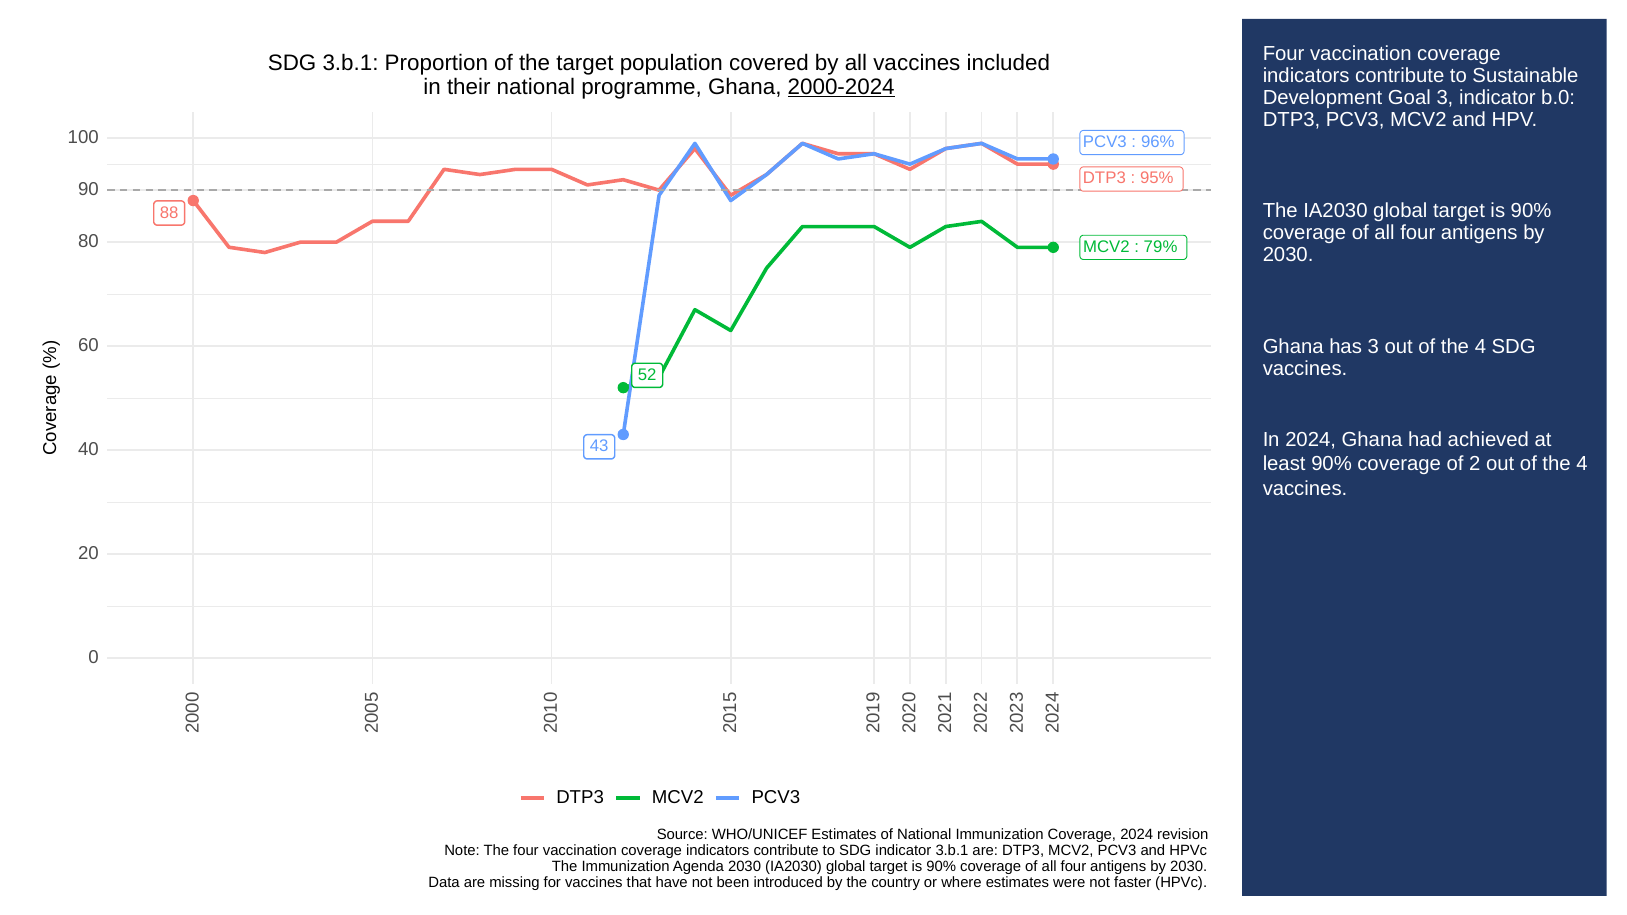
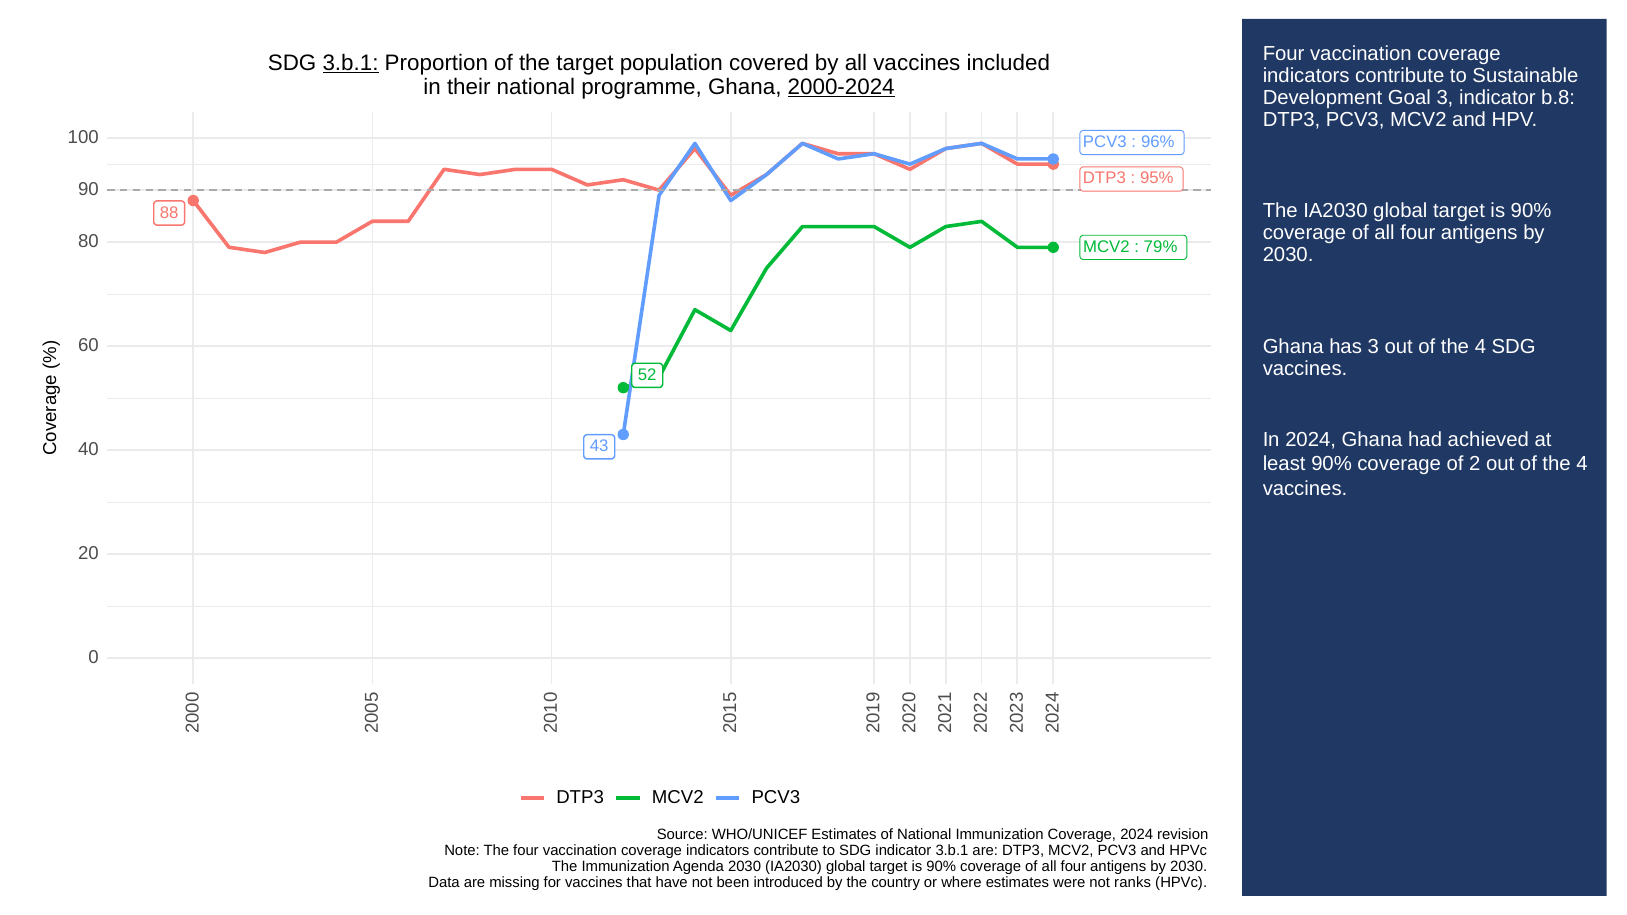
3.b.1 at (351, 63) underline: none -> present
b.0: b.0 -> b.8
faster: faster -> ranks
